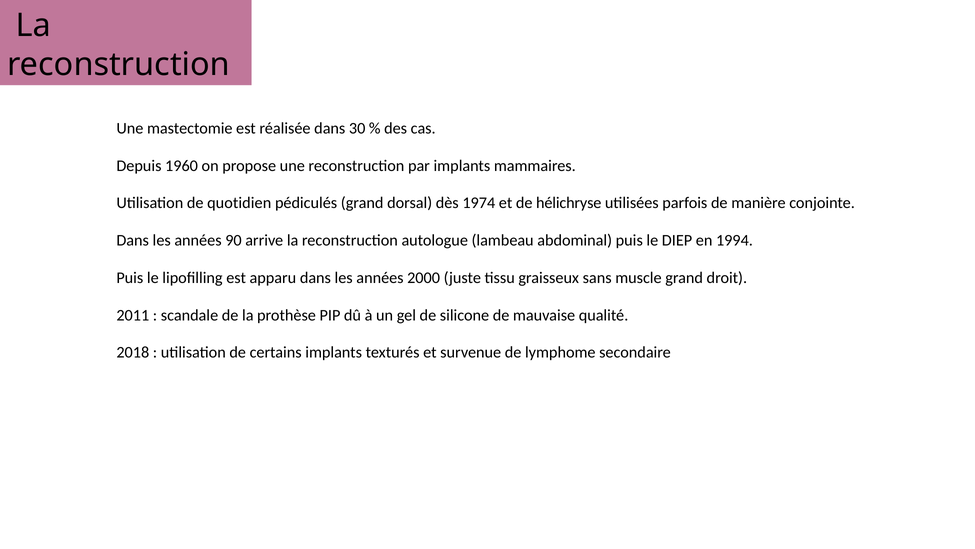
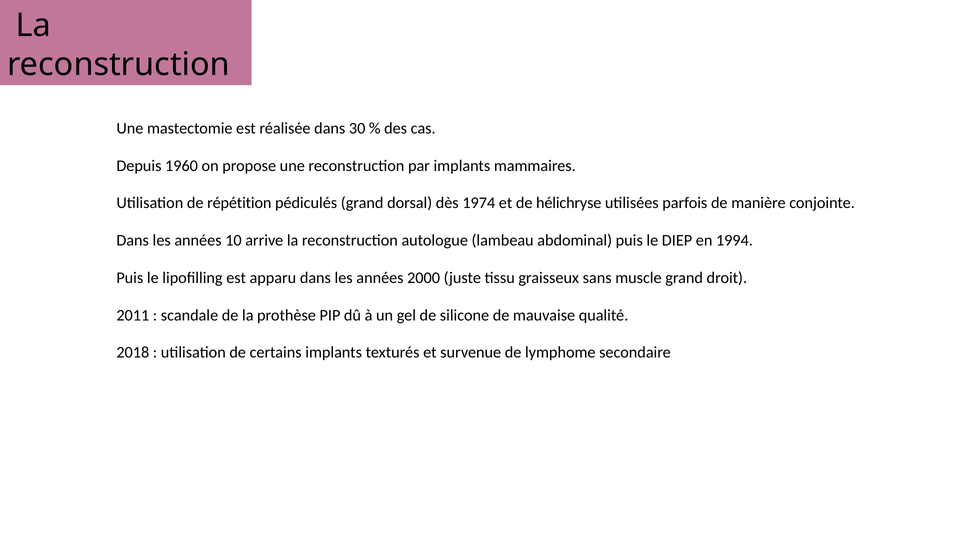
quotidien: quotidien -> répétition
90: 90 -> 10
